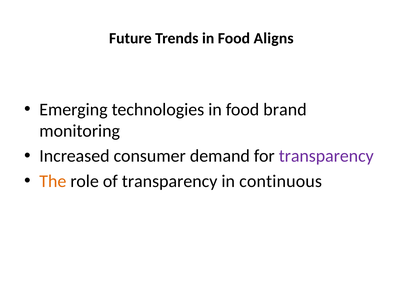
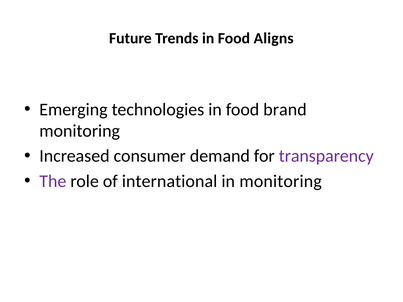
The colour: orange -> purple
of transparency: transparency -> international
in continuous: continuous -> monitoring
